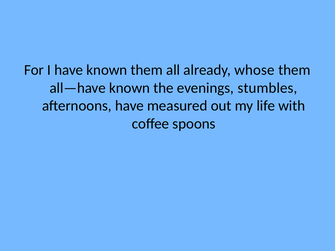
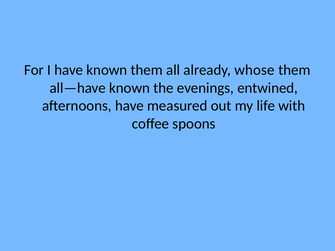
stumbles: stumbles -> entwined
